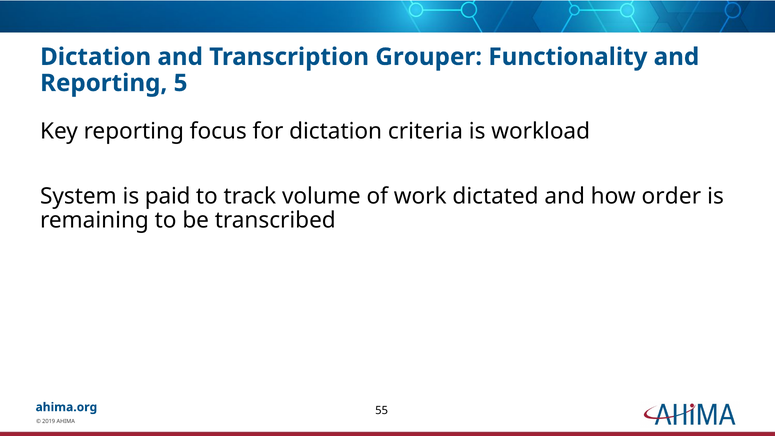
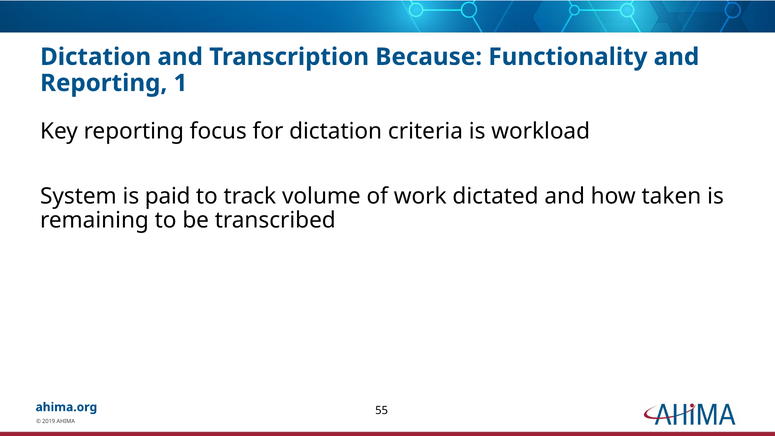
Grouper: Grouper -> Because
5: 5 -> 1
order: order -> taken
